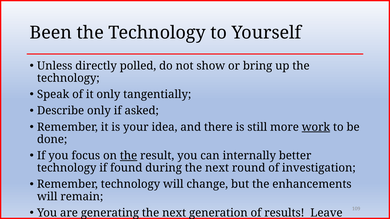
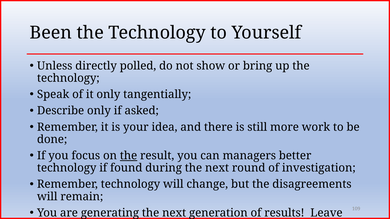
work underline: present -> none
internally: internally -> managers
enhancements: enhancements -> disagreements
